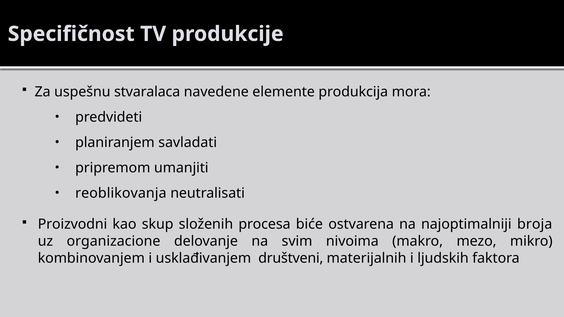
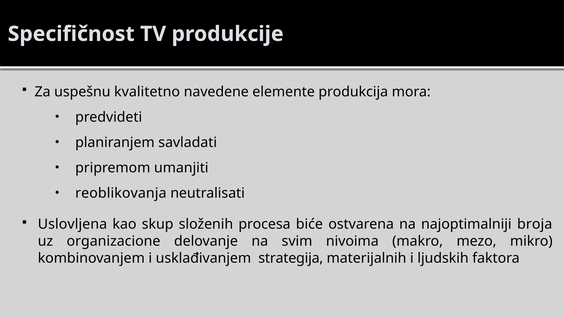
stvaralaca: stvaralaca -> kvalitetno
Proizvodni: Proizvodni -> Uslovljena
društveni: društveni -> strategija
